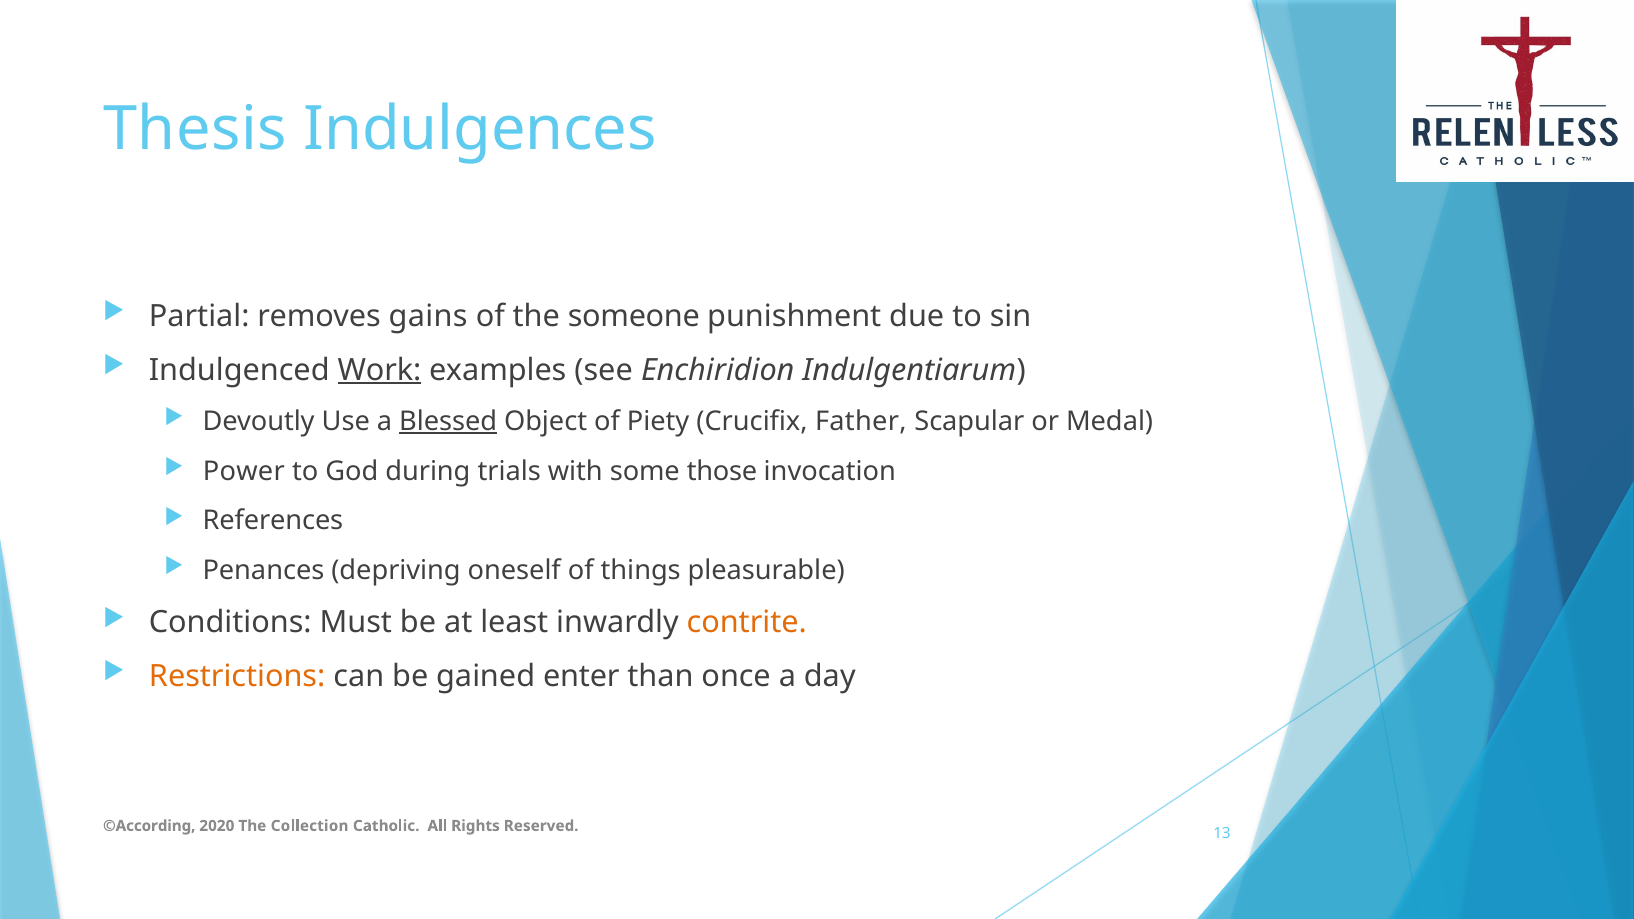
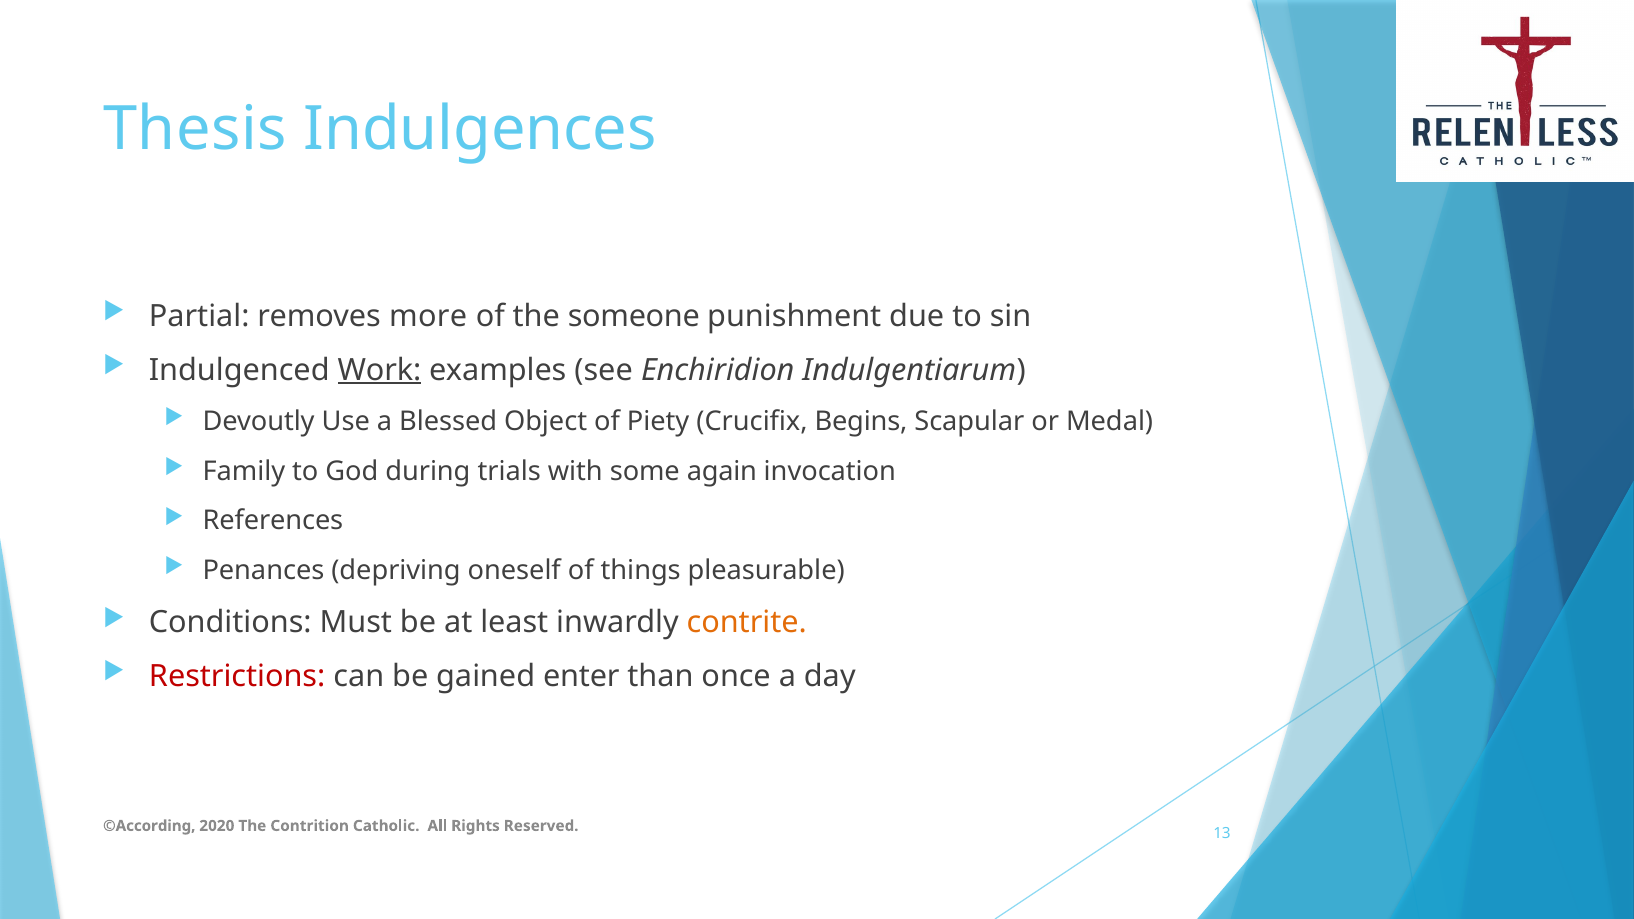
gains: gains -> more
Blessed underline: present -> none
Father: Father -> Begins
Power: Power -> Family
those: those -> again
Restrictions colour: orange -> red
Collection: Collection -> Contrition
